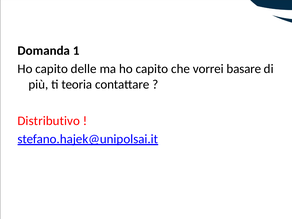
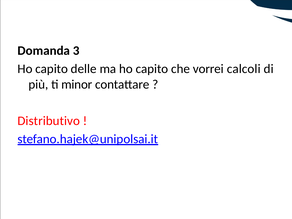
1: 1 -> 3
basare: basare -> calcoli
teoria: teoria -> minor
